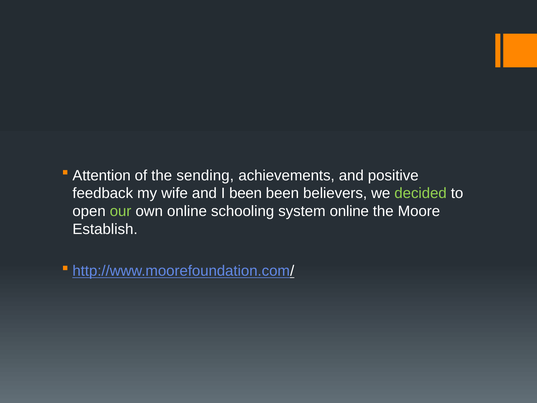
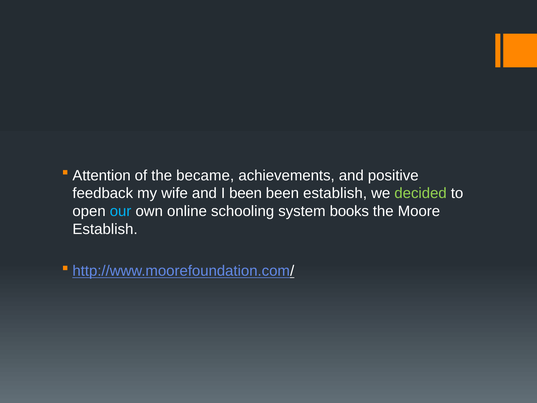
sending: sending -> became
been believers: believers -> establish
our colour: light green -> light blue
system online: online -> books
